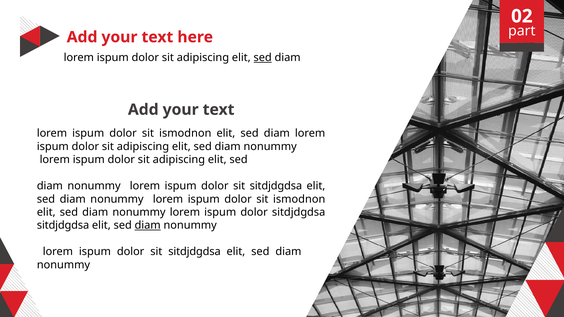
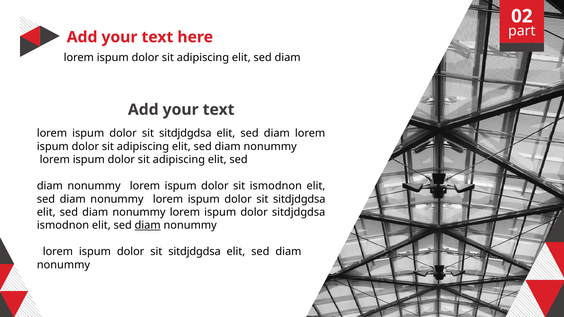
sed at (263, 58) underline: present -> none
ismodnon at (185, 133): ismodnon -> sitdjdgdsa
sitdjdgdsa at (276, 186): sitdjdgdsa -> ismodnon
ismodnon at (299, 199): ismodnon -> sitdjdgdsa
sitdjdgdsa at (63, 226): sitdjdgdsa -> ismodnon
